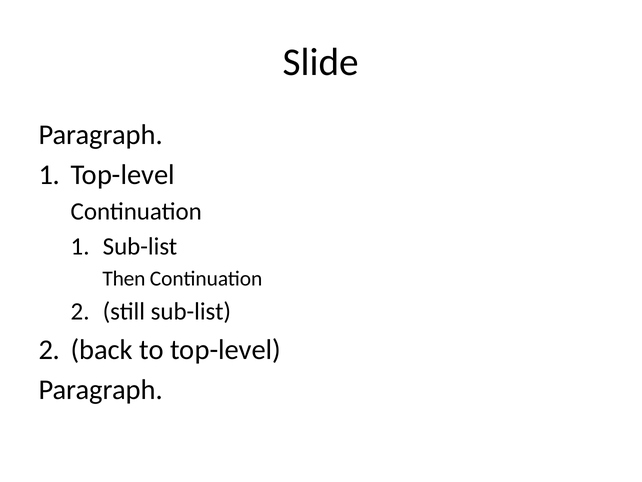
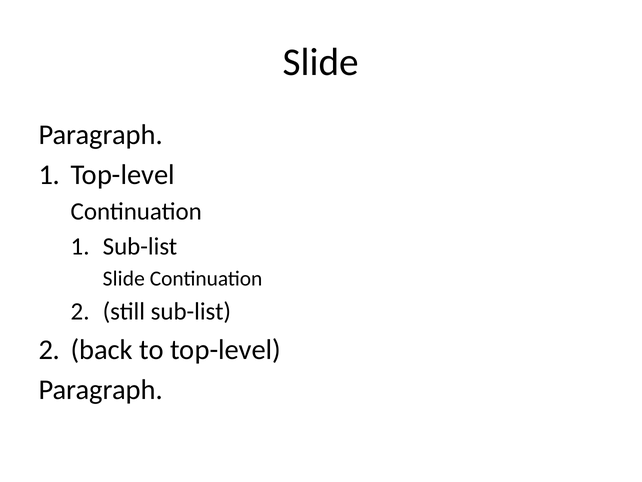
Then at (124, 278): Then -> Slide
